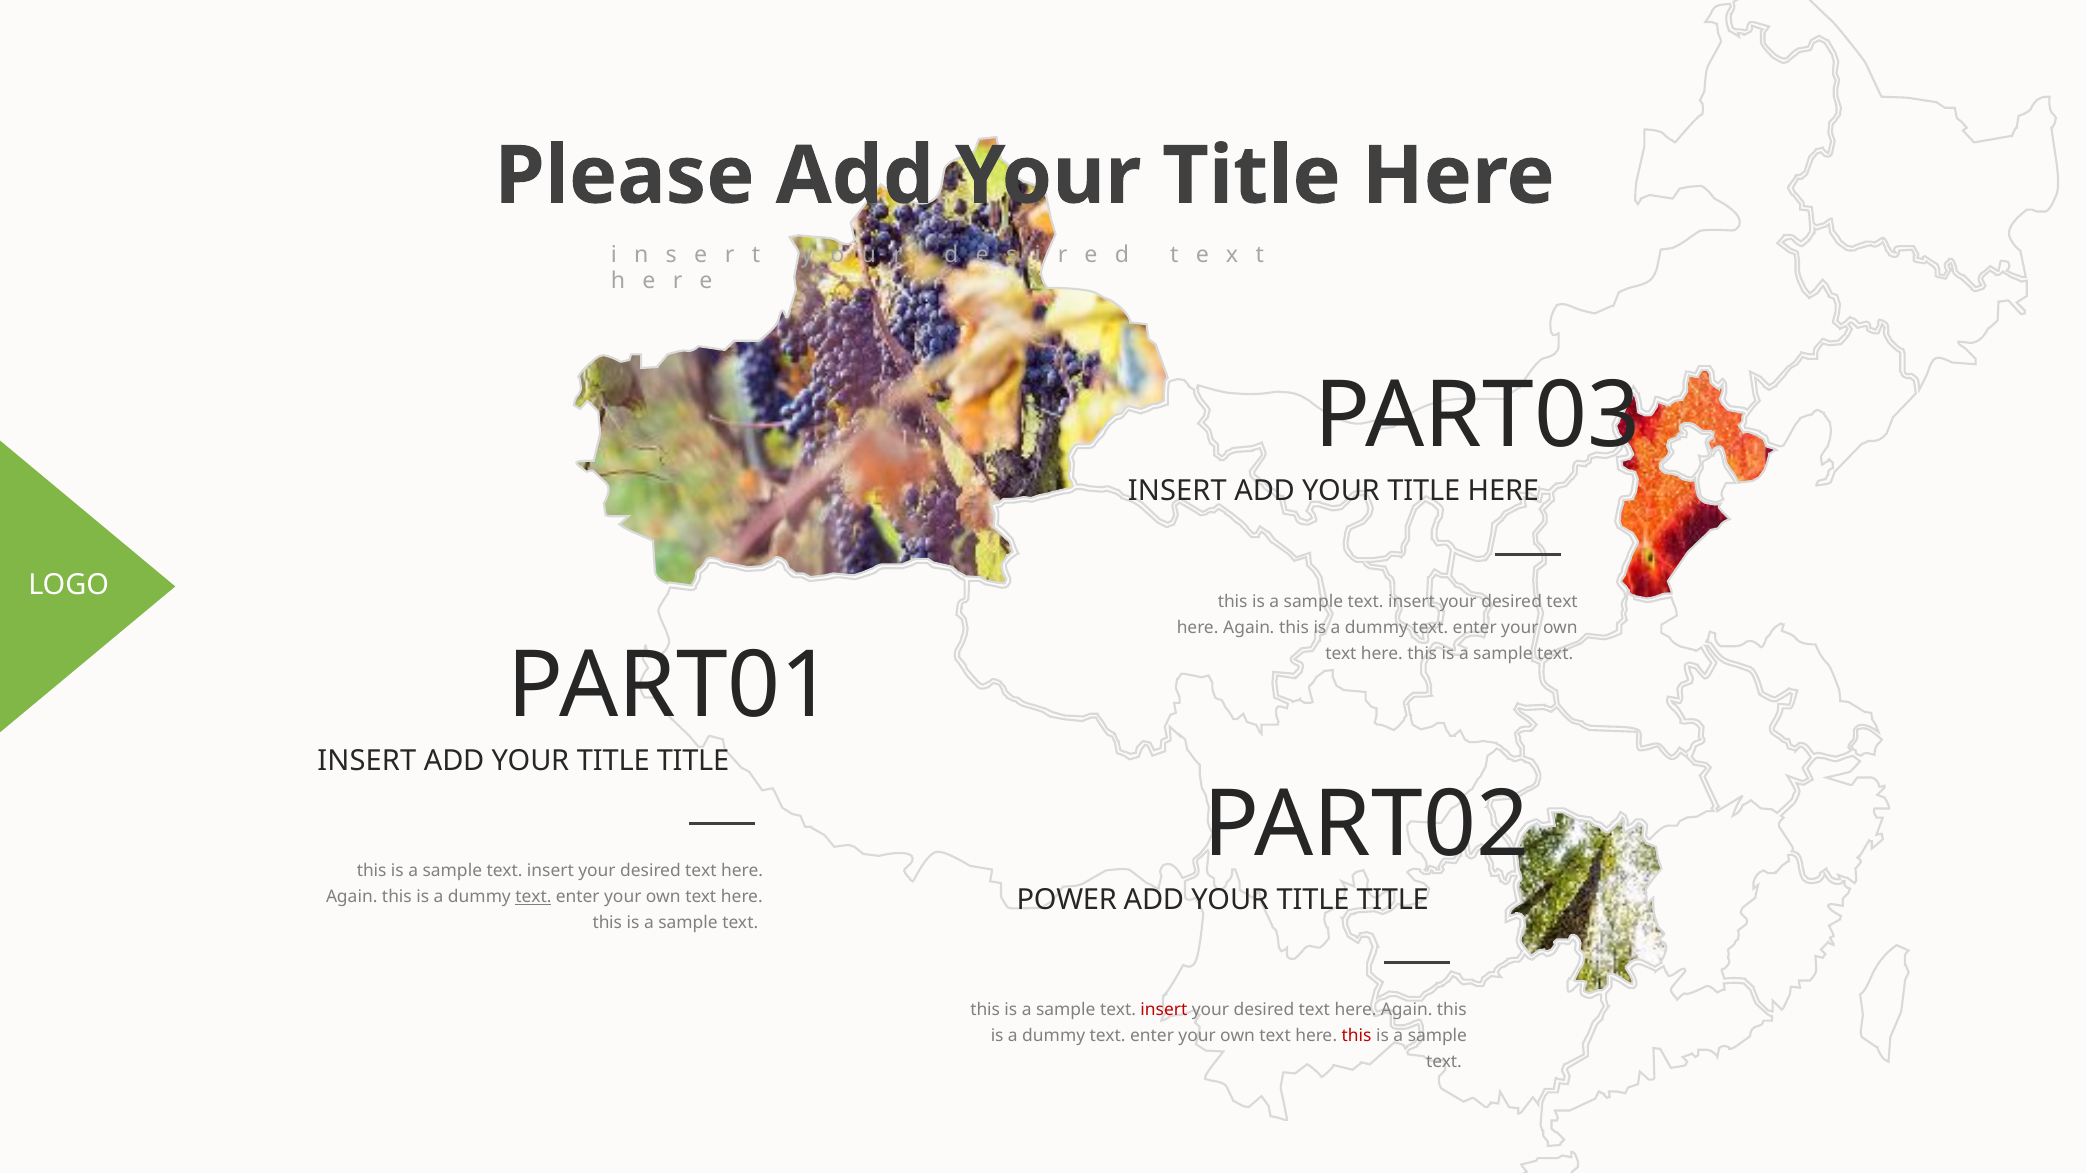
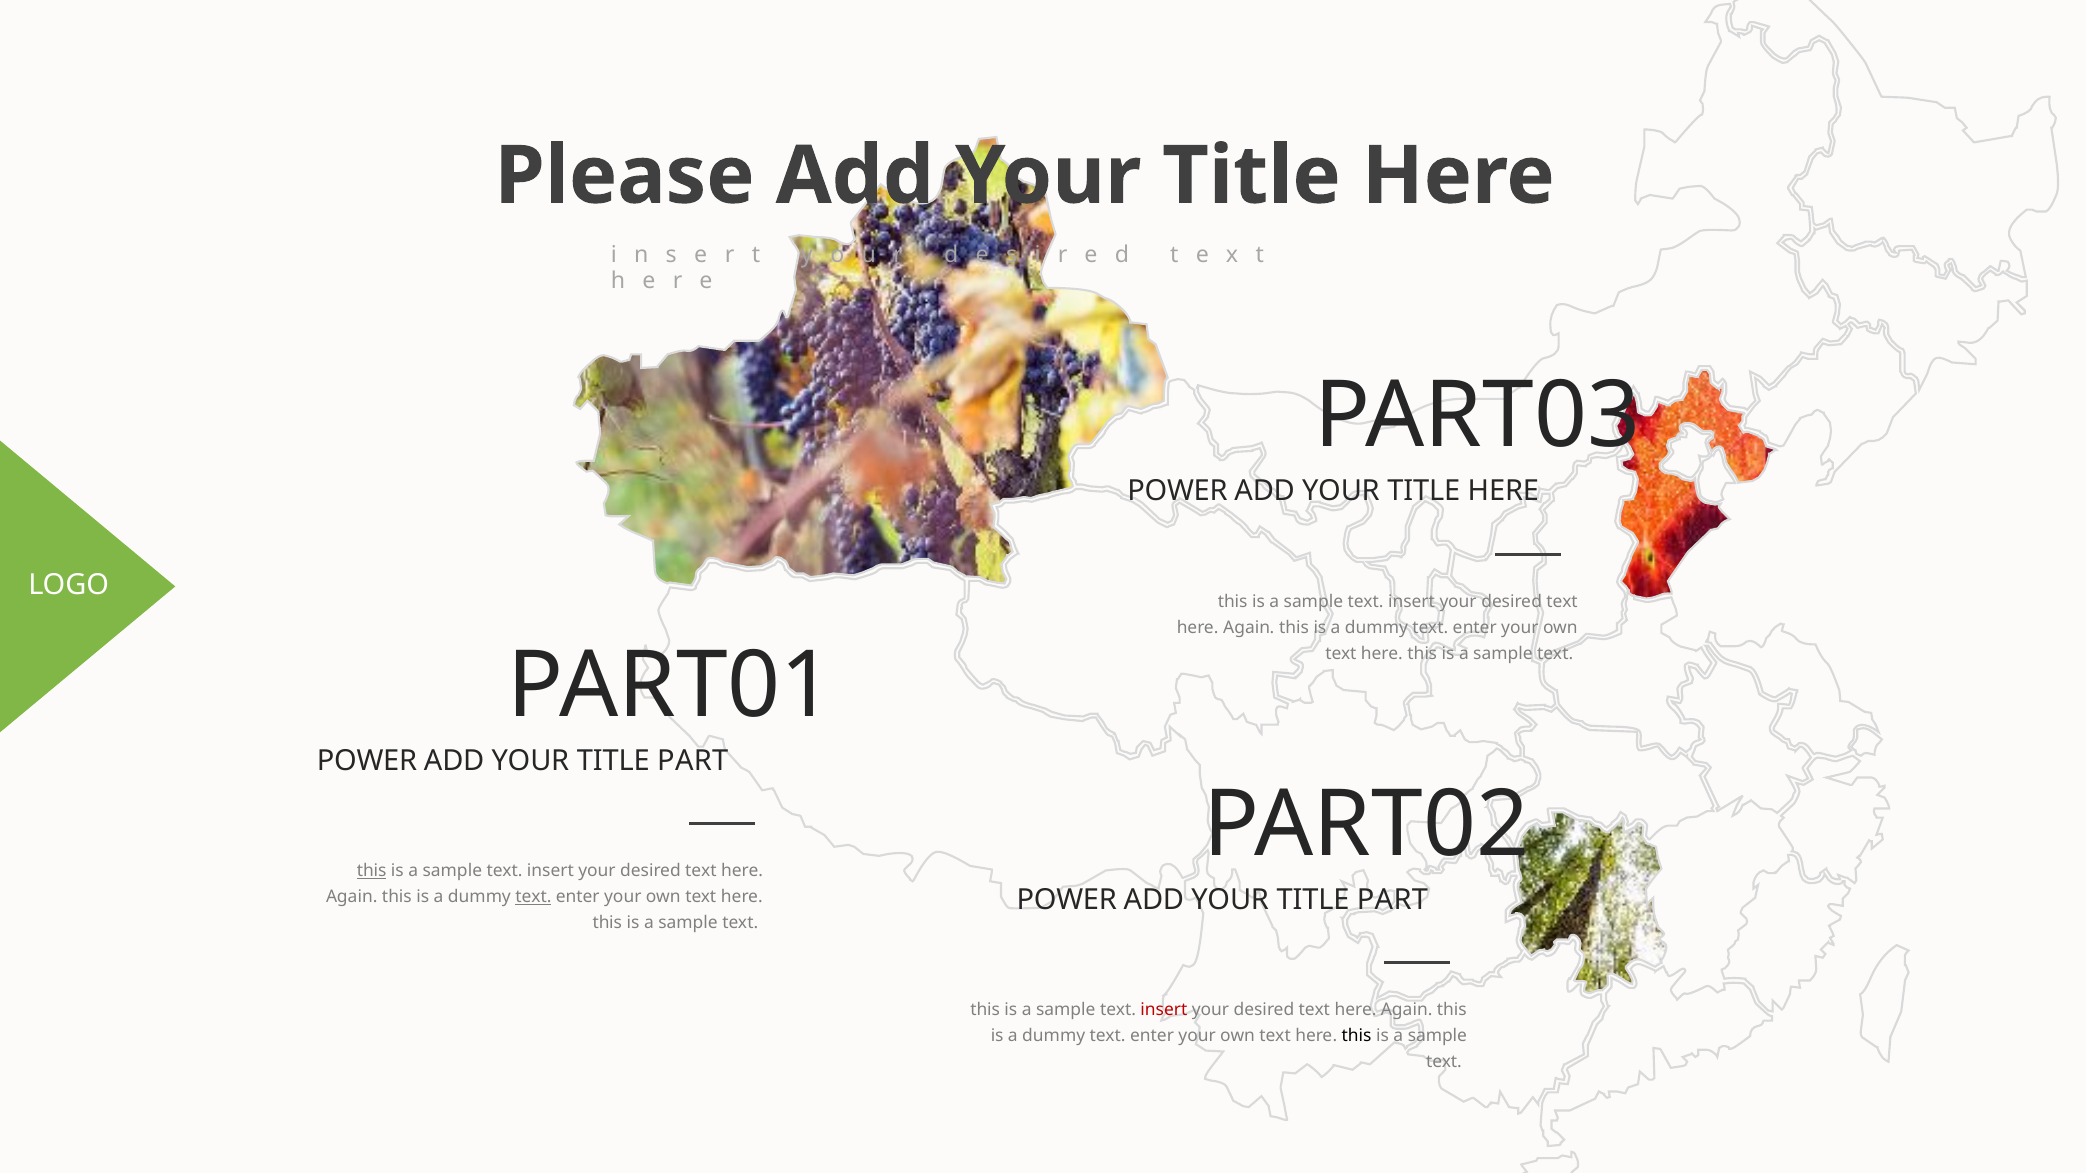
INSERT at (1177, 491): INSERT -> POWER
INSERT at (367, 761): INSERT -> POWER
TITLE at (693, 761): TITLE -> PART
this at (372, 871) underline: none -> present
TITLE at (1393, 900): TITLE -> PART
this at (1357, 1036) colour: red -> black
